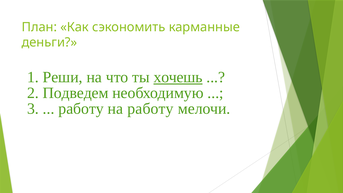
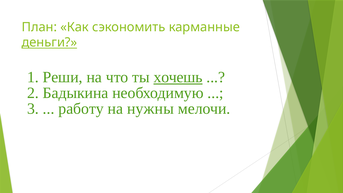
деньги underline: none -> present
Подведем: Подведем -> Бадыкина
на работу: работу -> нужны
